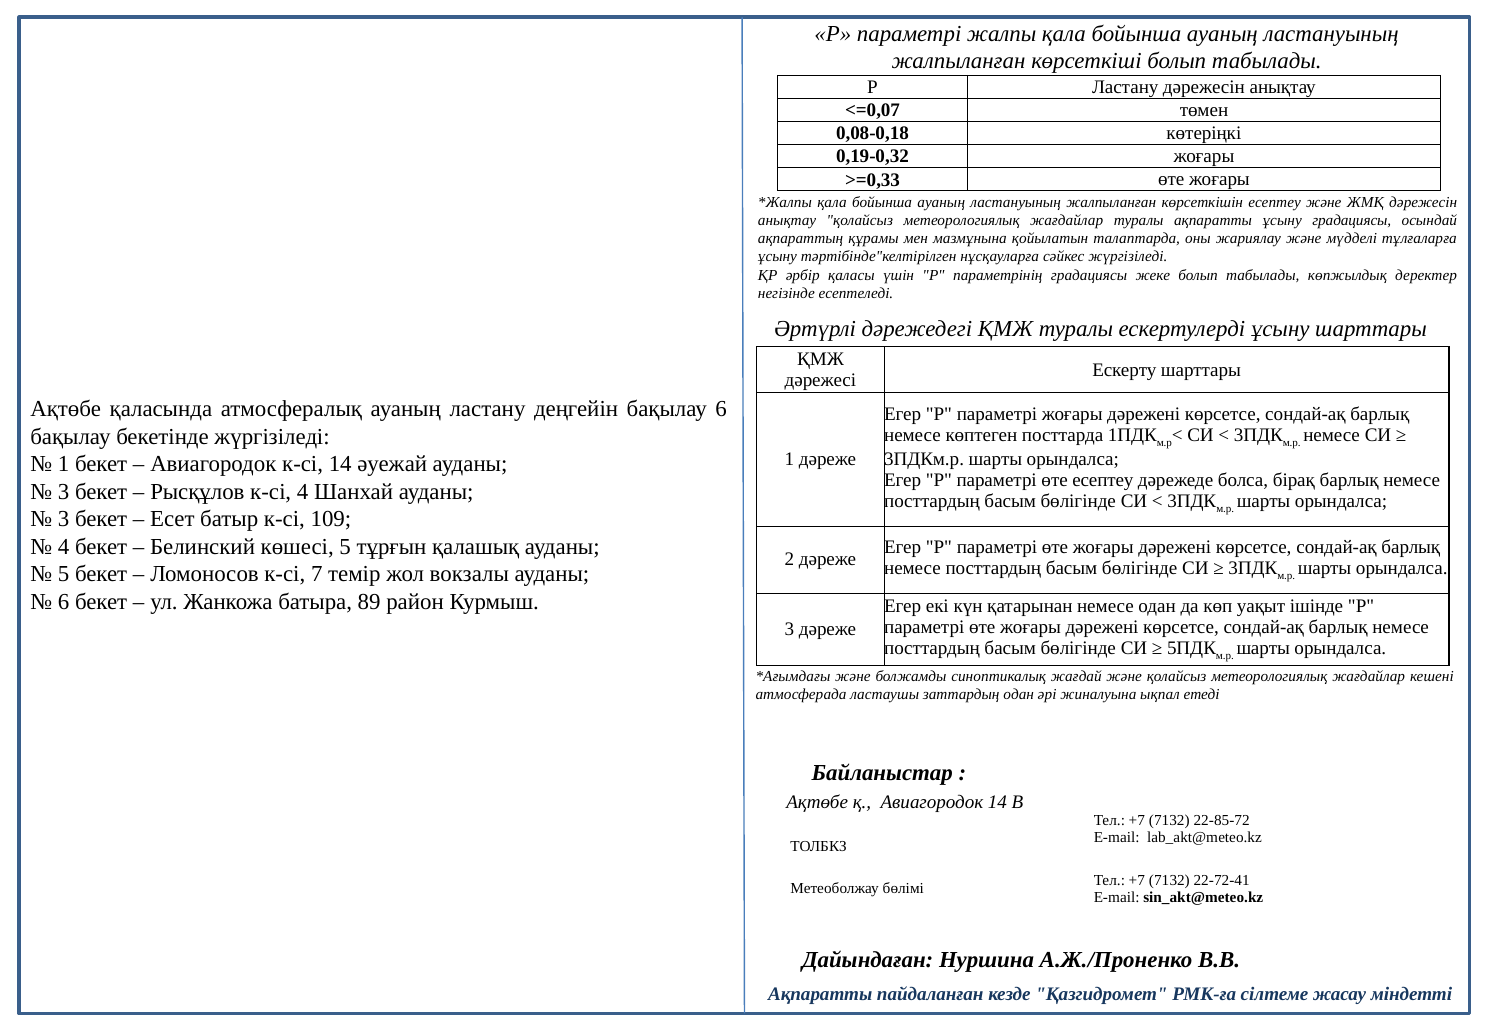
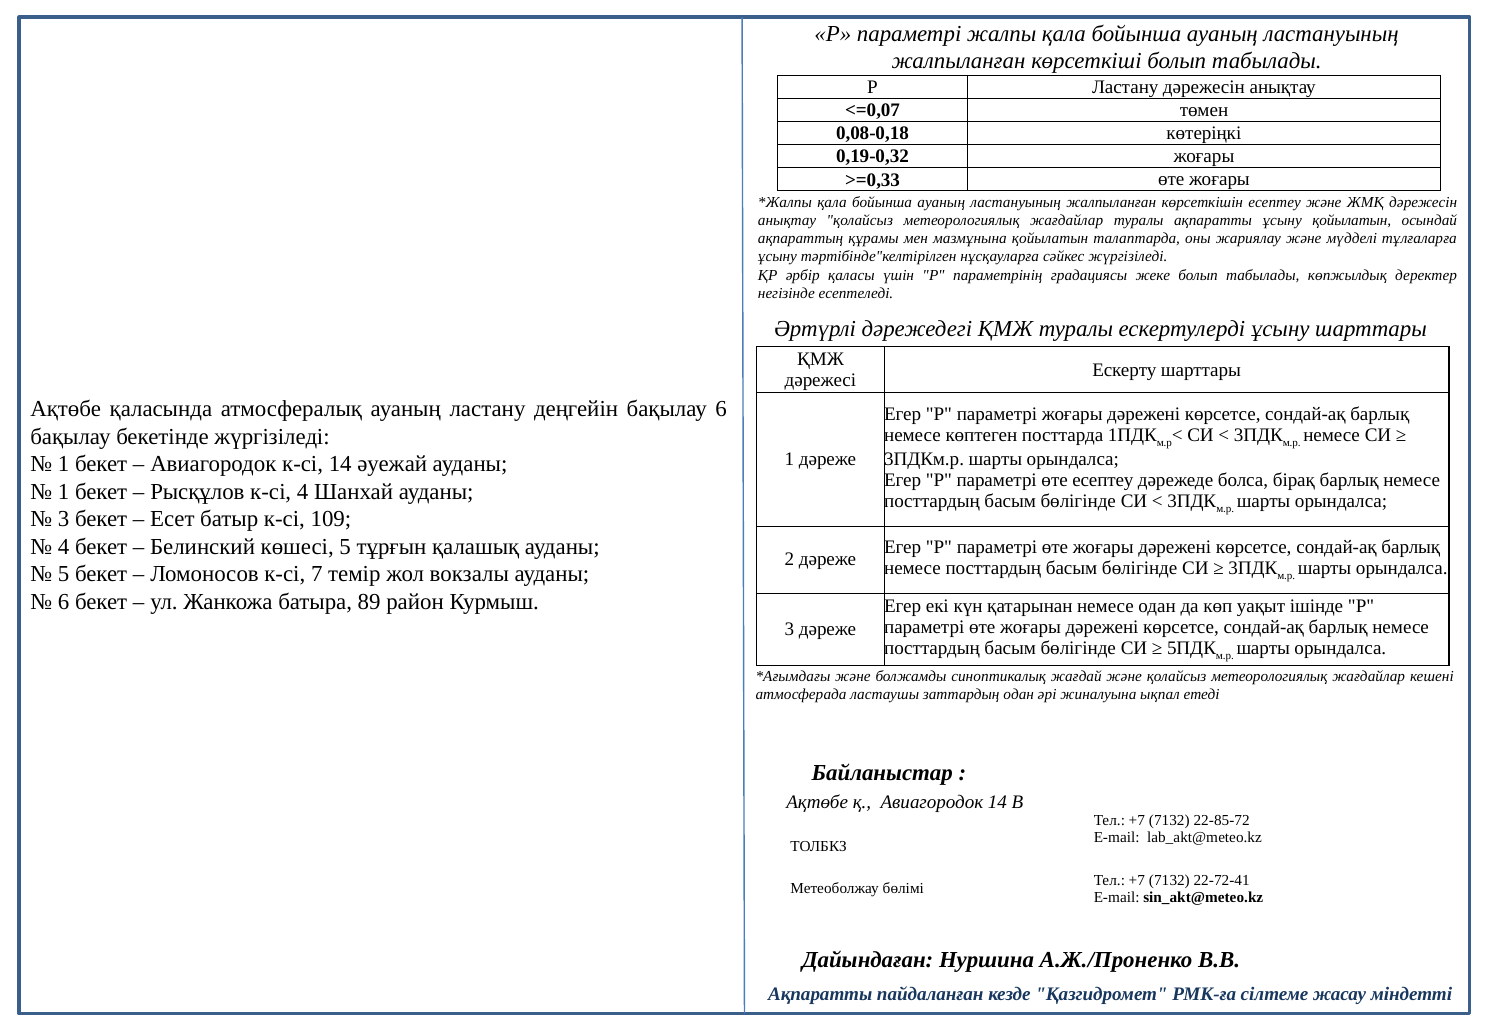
ұсыну градациясы: градациясы -> қойылатын
3 at (64, 492): 3 -> 1
